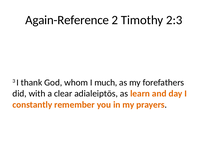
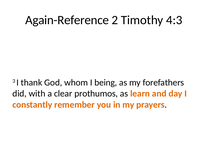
2:3: 2:3 -> 4:3
much: much -> being
adialeiptōs: adialeiptōs -> prothumos
